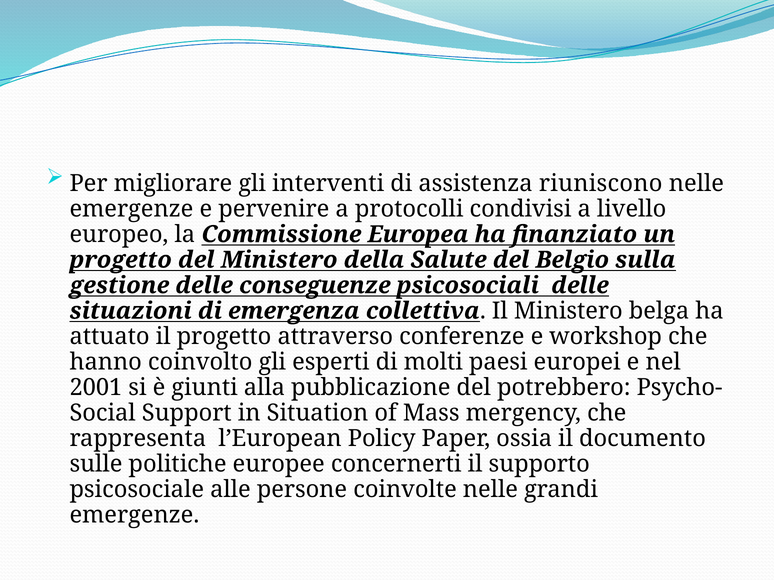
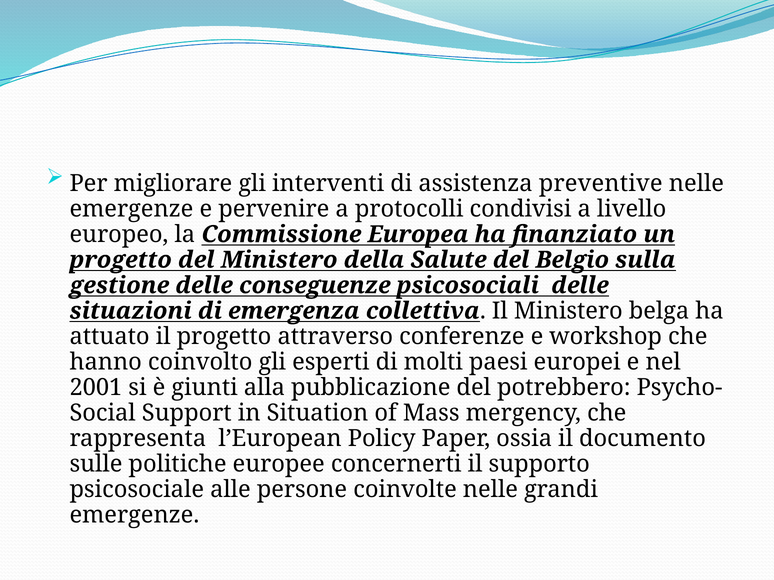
riuniscono: riuniscono -> preventive
